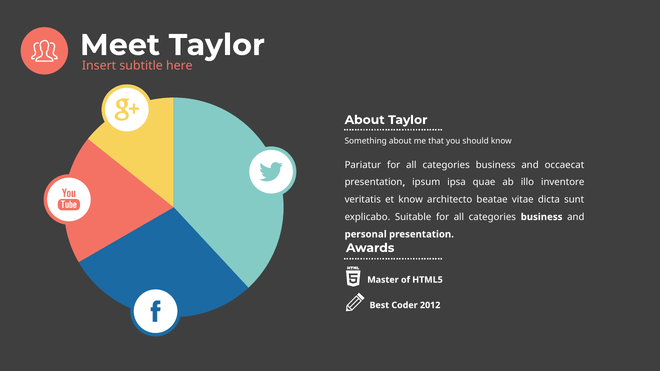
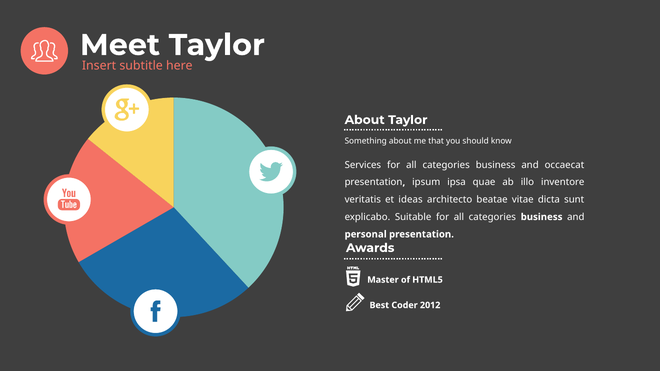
Pariatur: Pariatur -> Services
et know: know -> ideas
